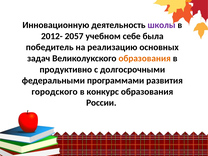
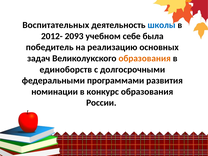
Инновационную: Инновационную -> Воспитательных
школы colour: purple -> blue
2057: 2057 -> 2093
продуктивно: продуктивно -> единоборств
городского: городского -> номинации
